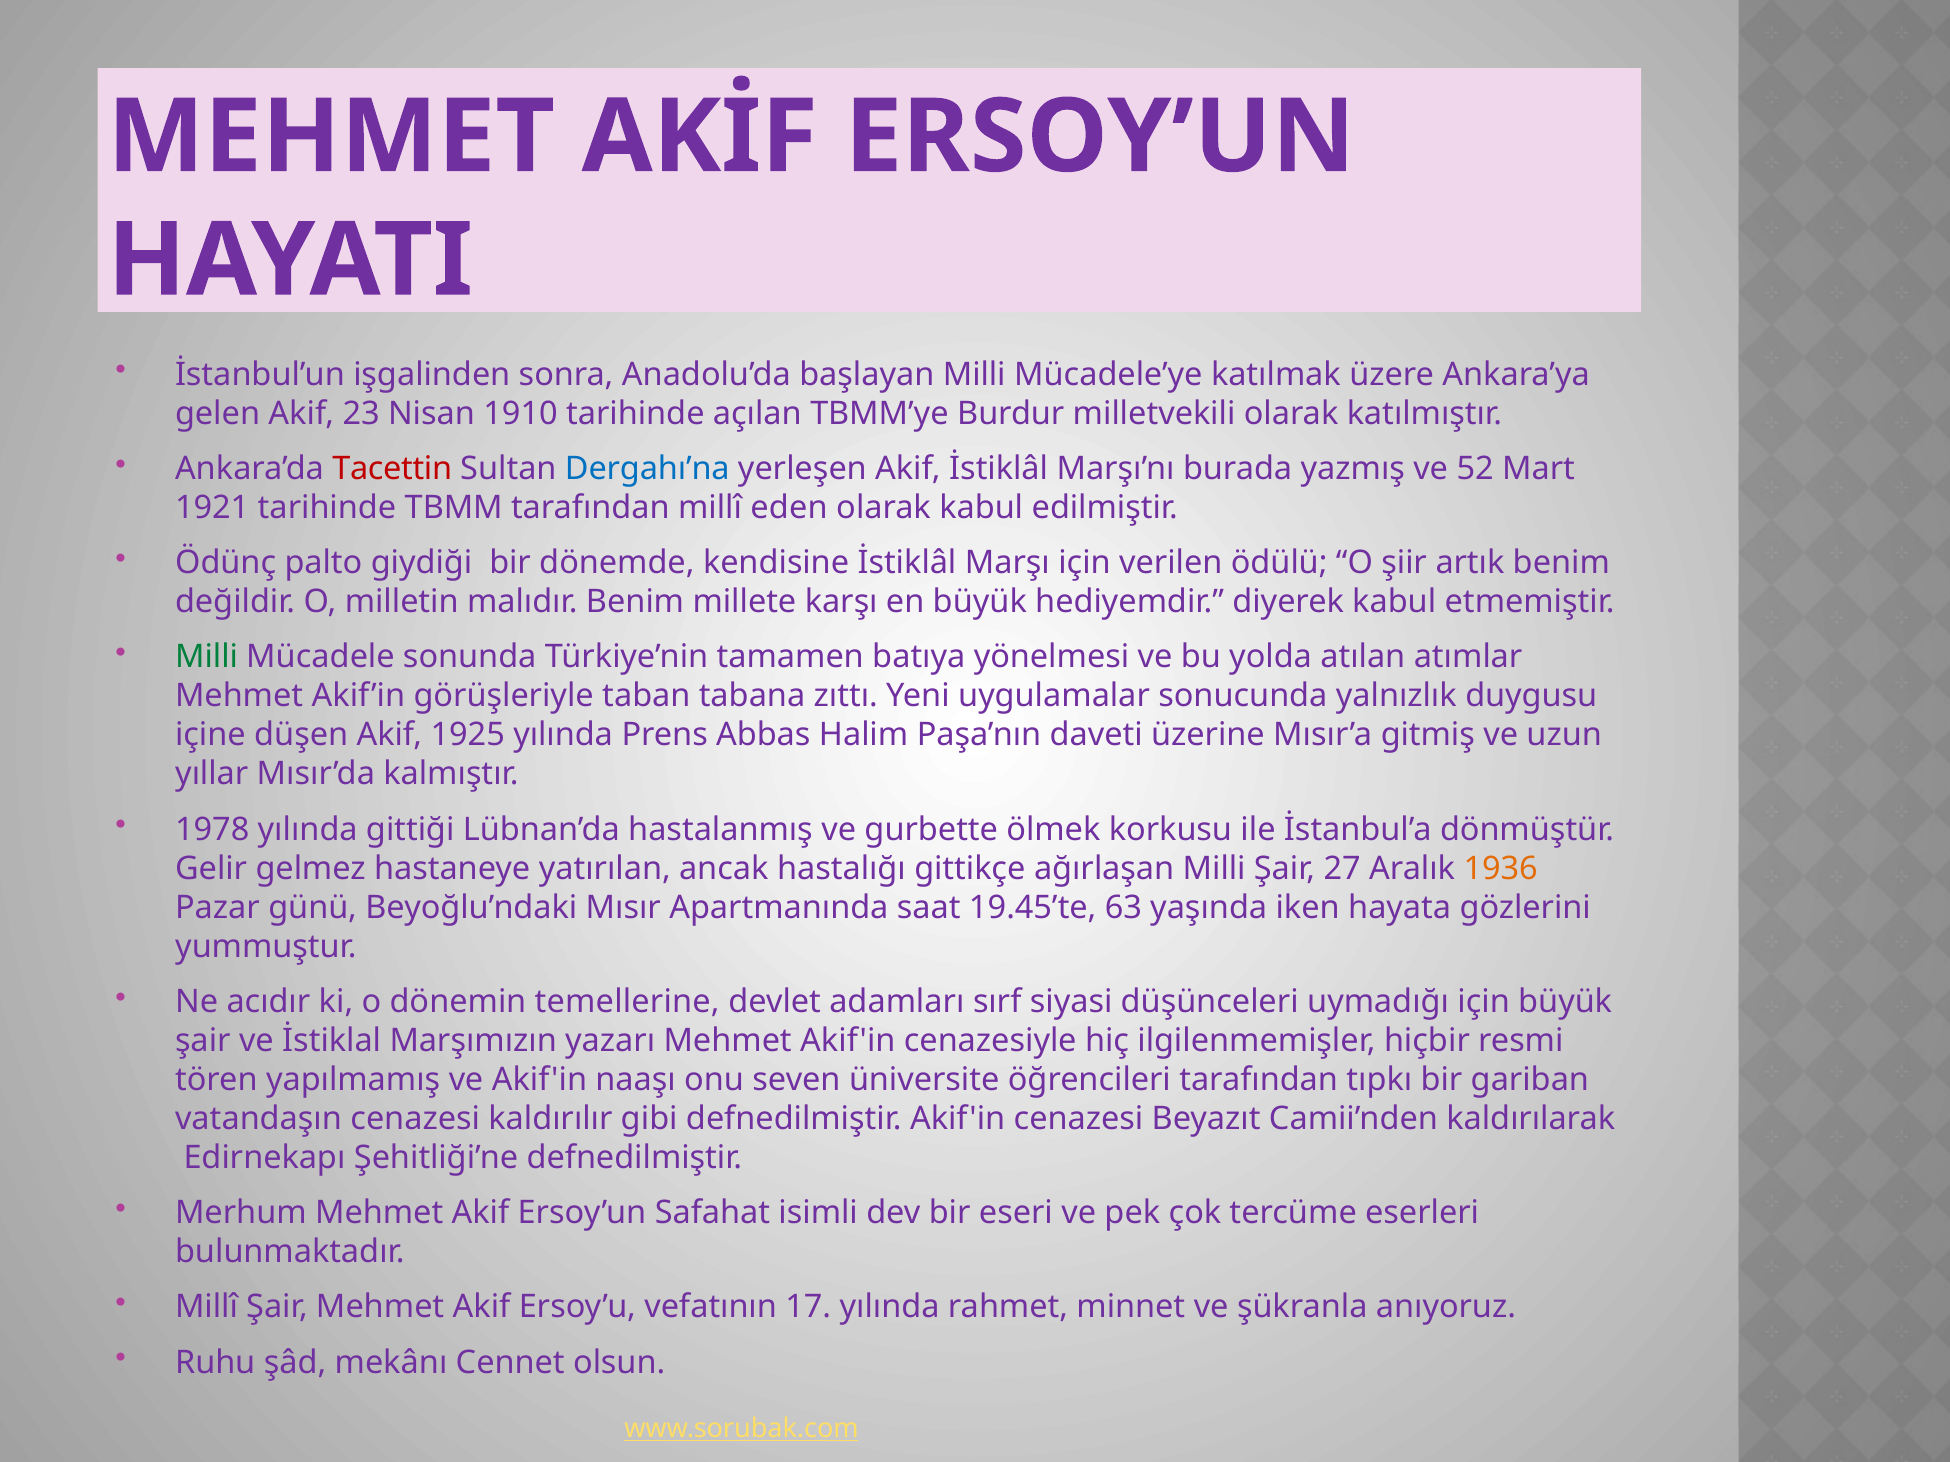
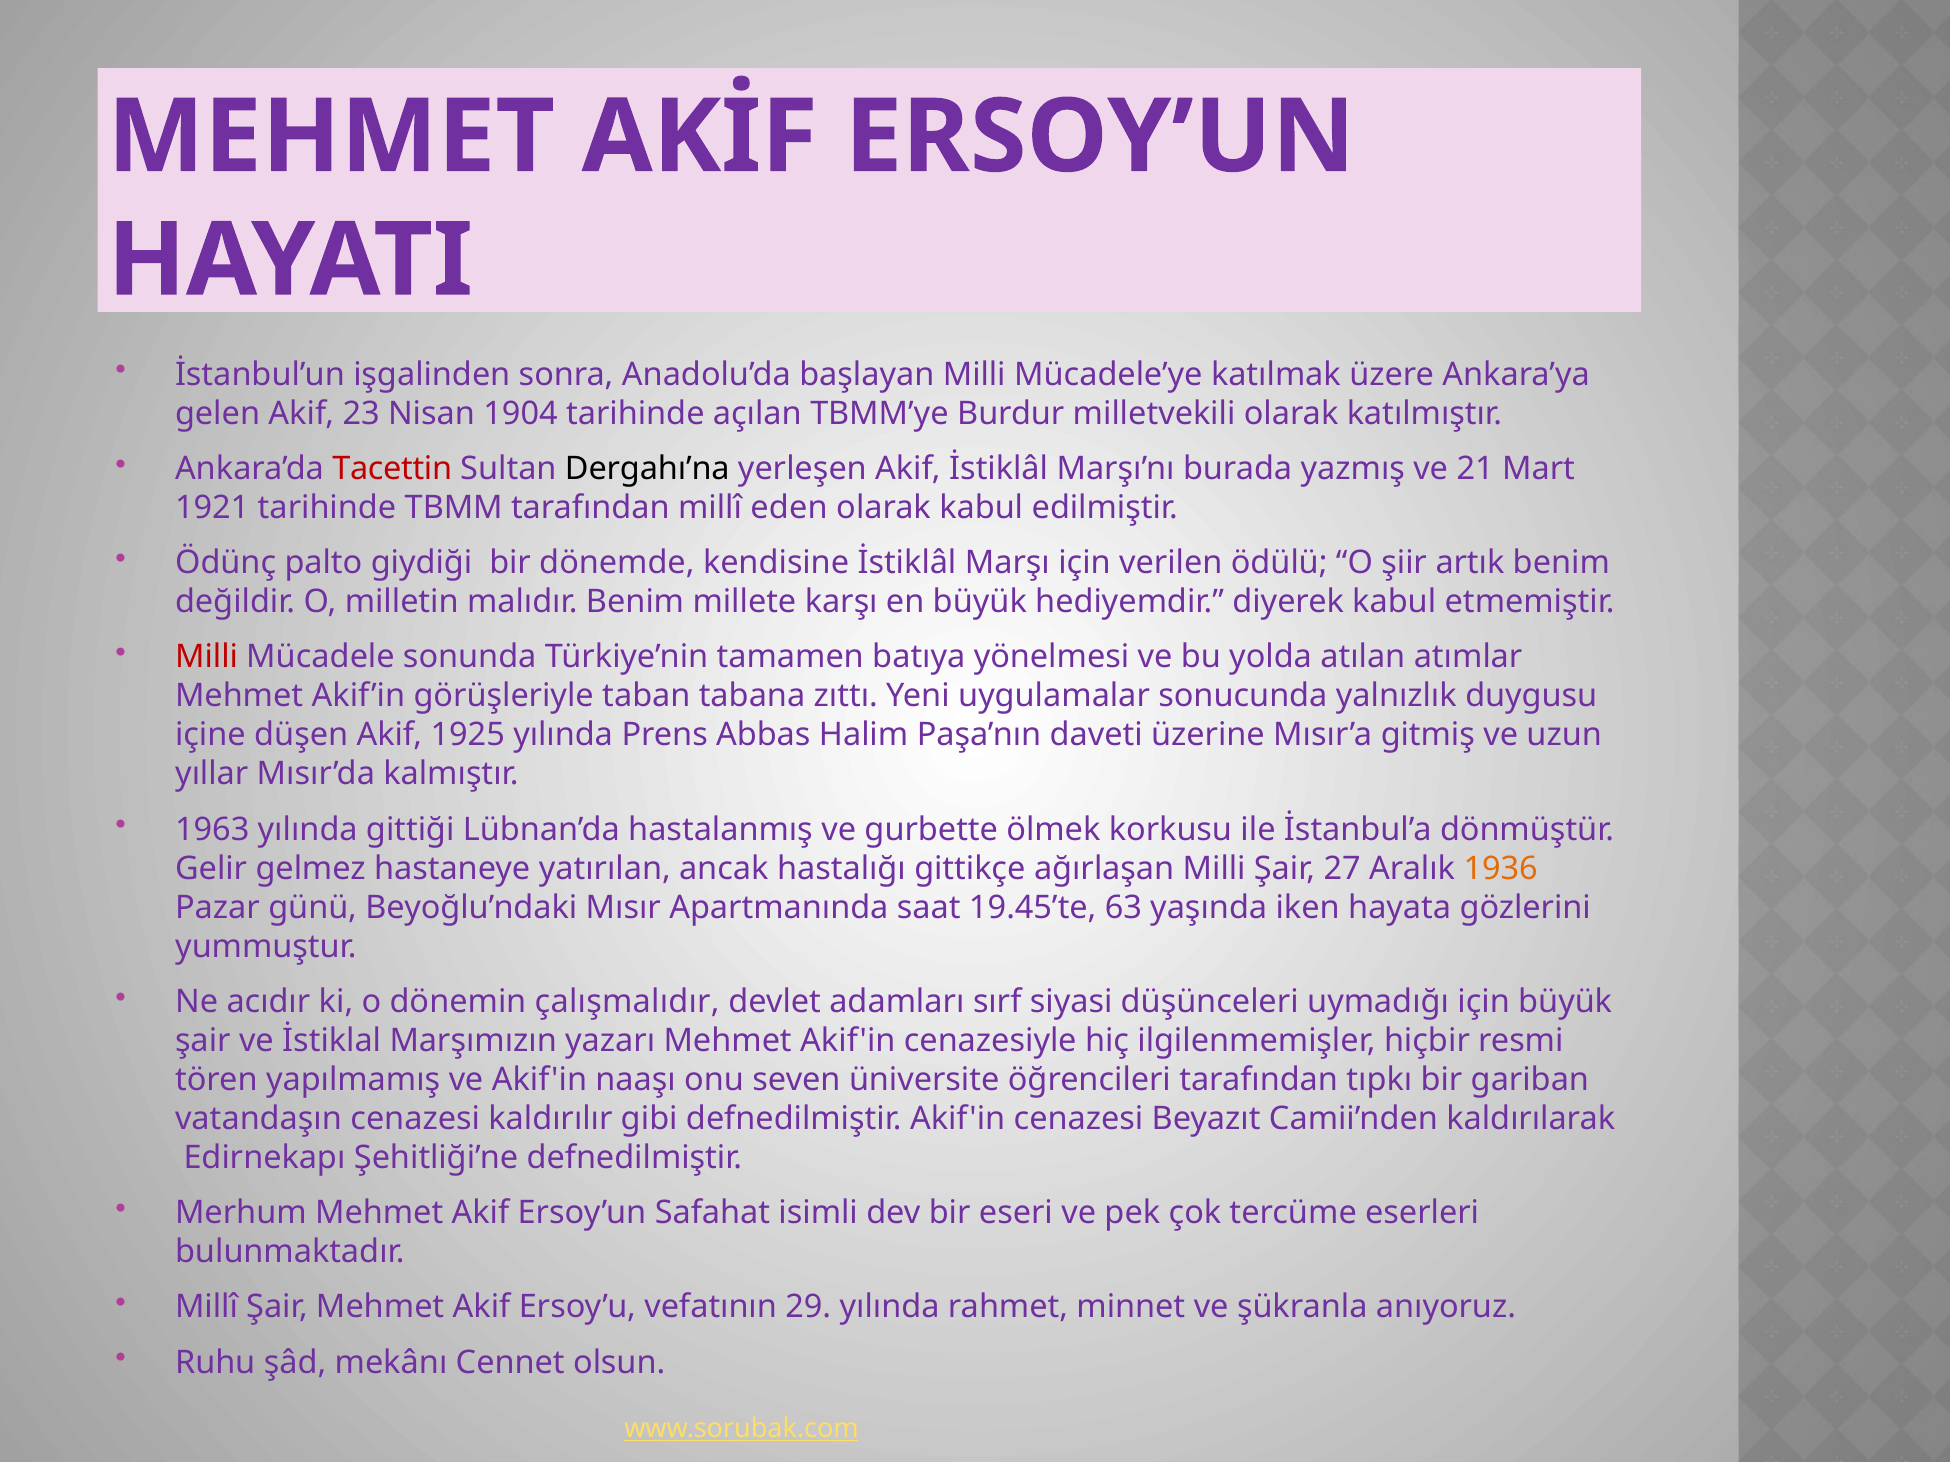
1910: 1910 -> 1904
Dergahı’na colour: blue -> black
52: 52 -> 21
Milli at (207, 657) colour: green -> red
1978: 1978 -> 1963
temellerine: temellerine -> çalışmalıdır
17: 17 -> 29
